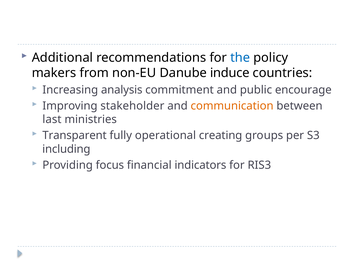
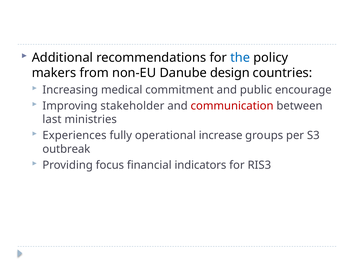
induce: induce -> design
analysis: analysis -> medical
communication colour: orange -> red
Transparent: Transparent -> Experiences
creating: creating -> increase
including: including -> outbreak
